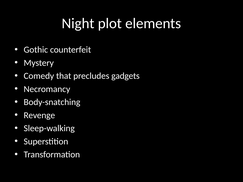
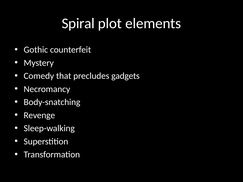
Night: Night -> Spiral
